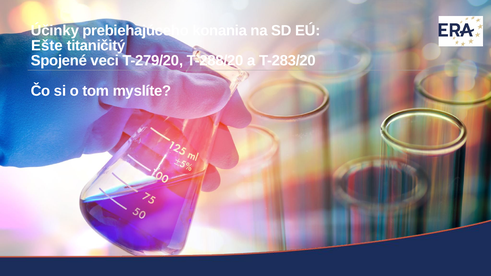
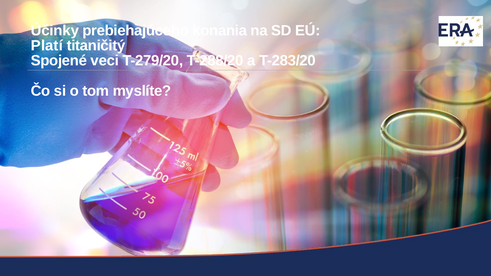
Ešte: Ešte -> Platí
